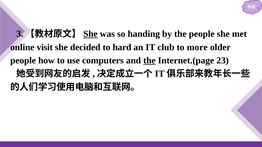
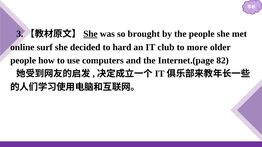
handing: handing -> brought
visit: visit -> surf
the at (149, 61) underline: present -> none
23: 23 -> 82
